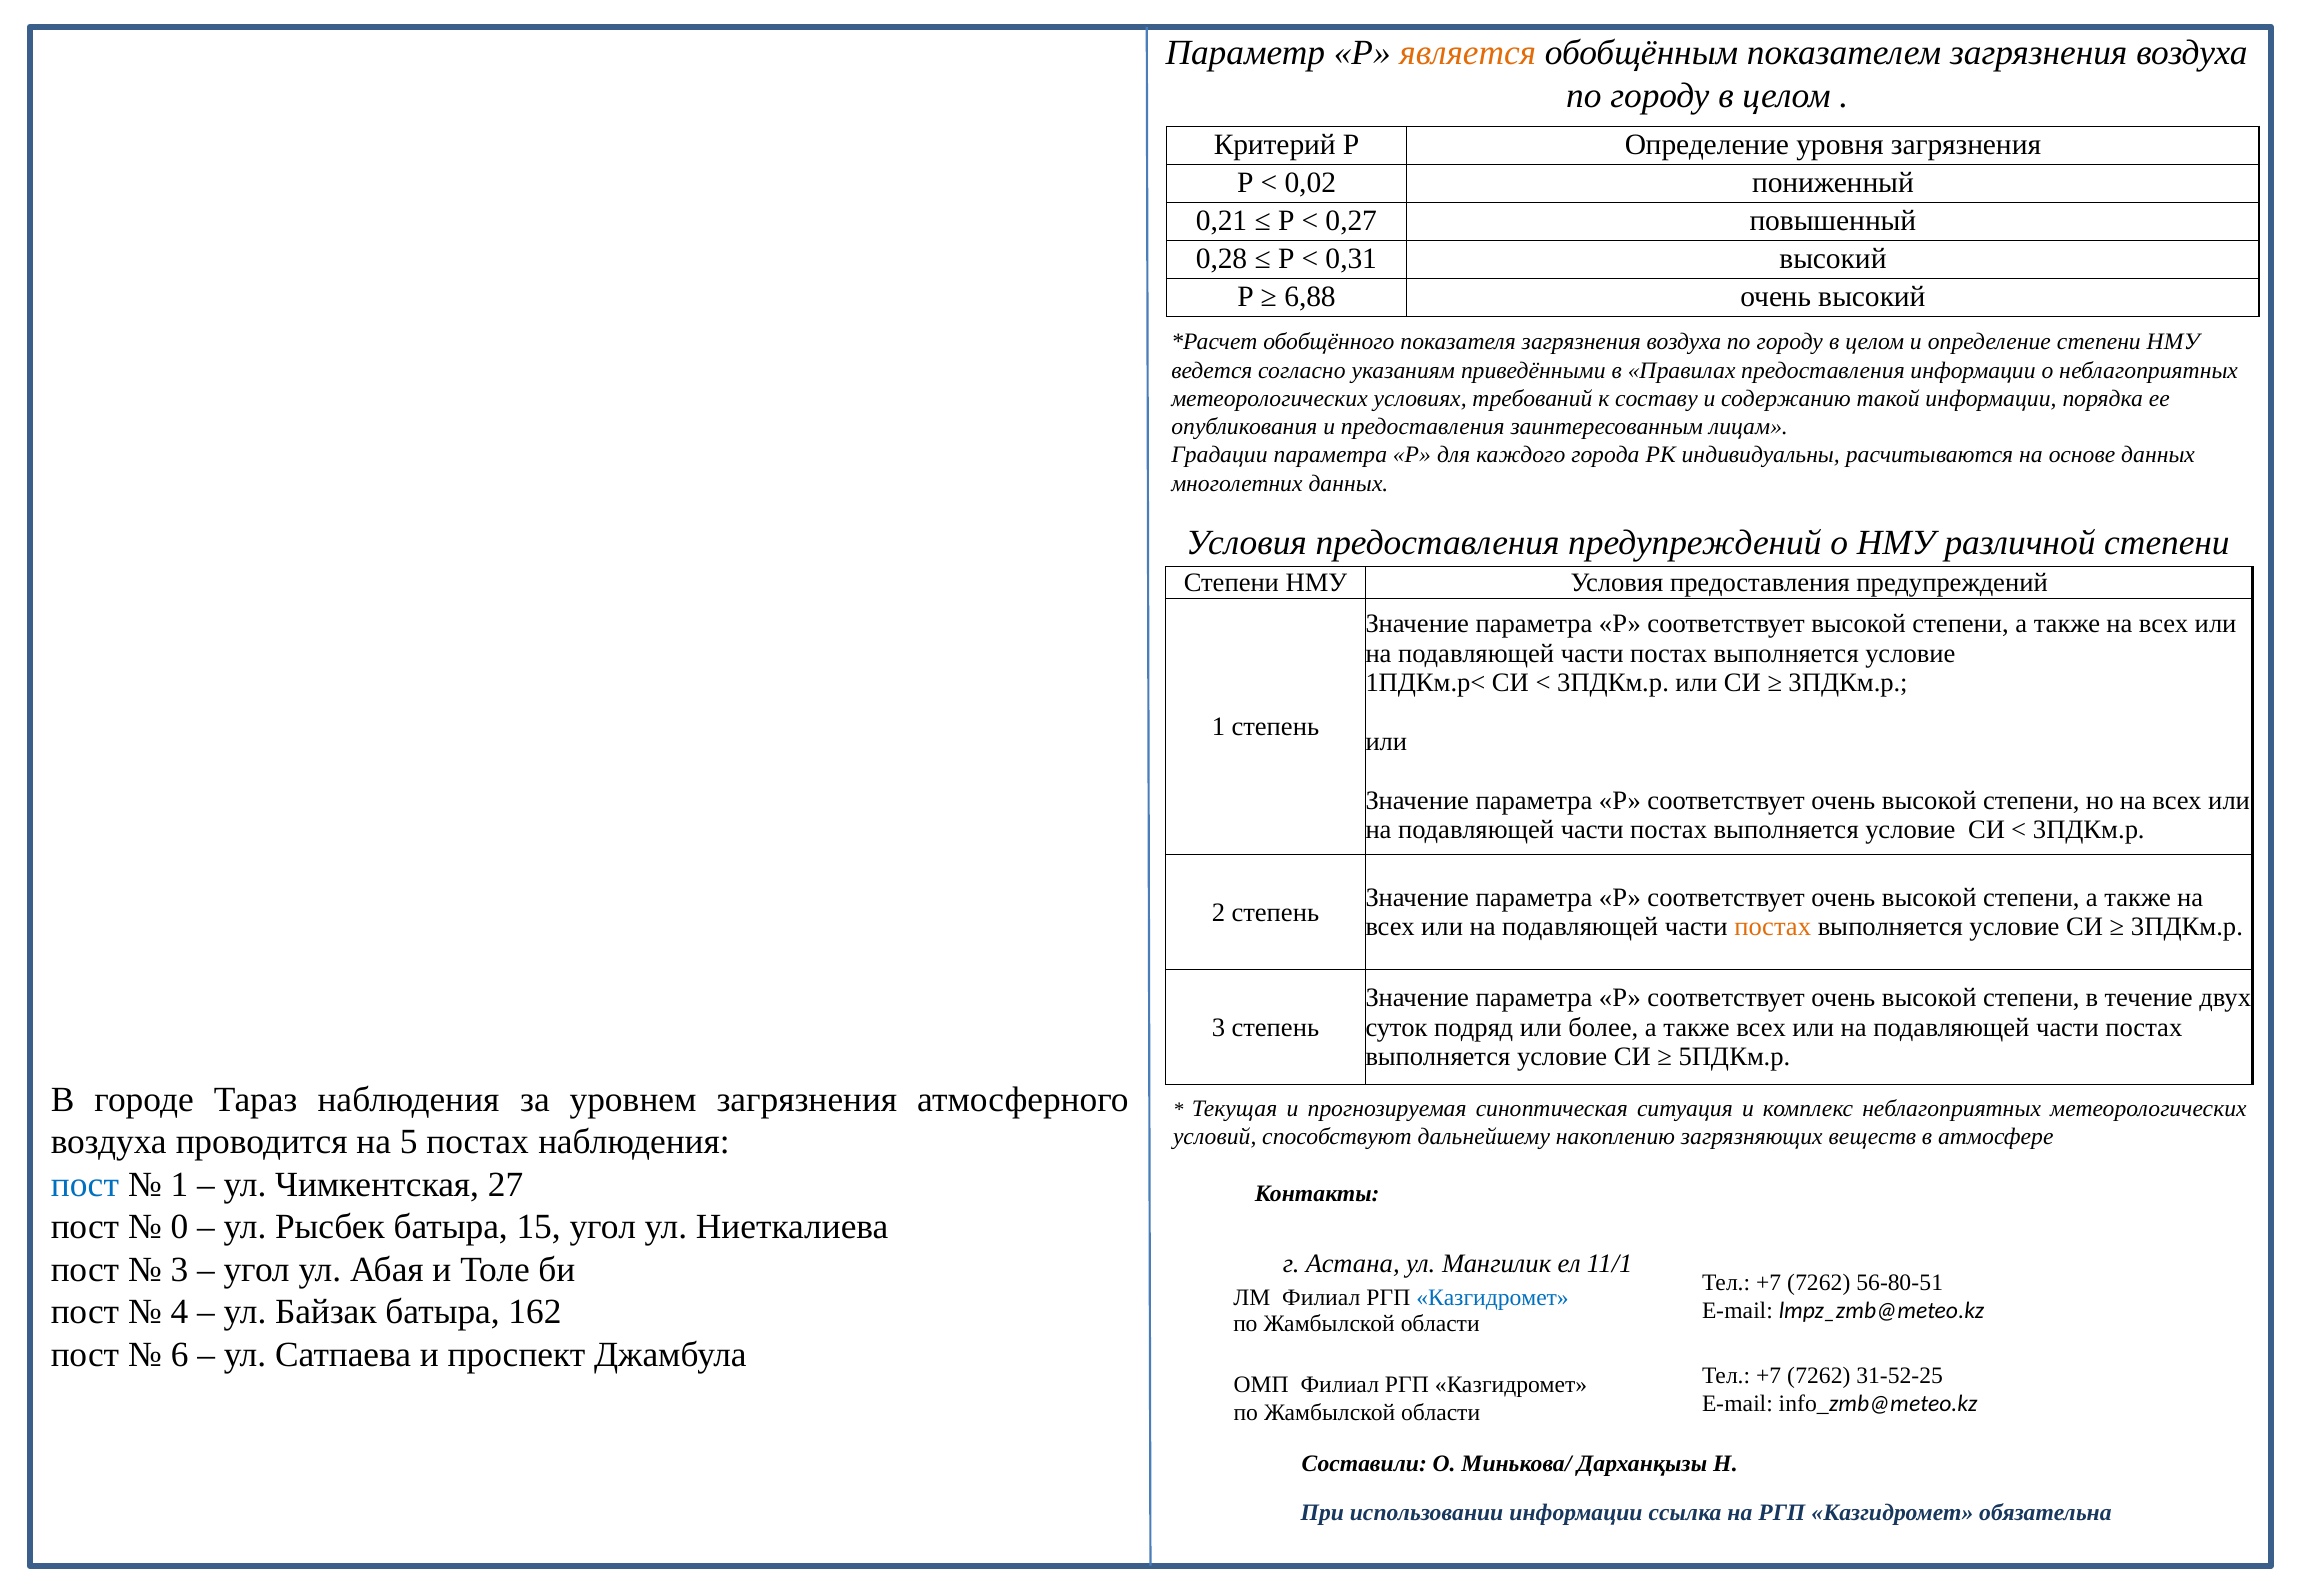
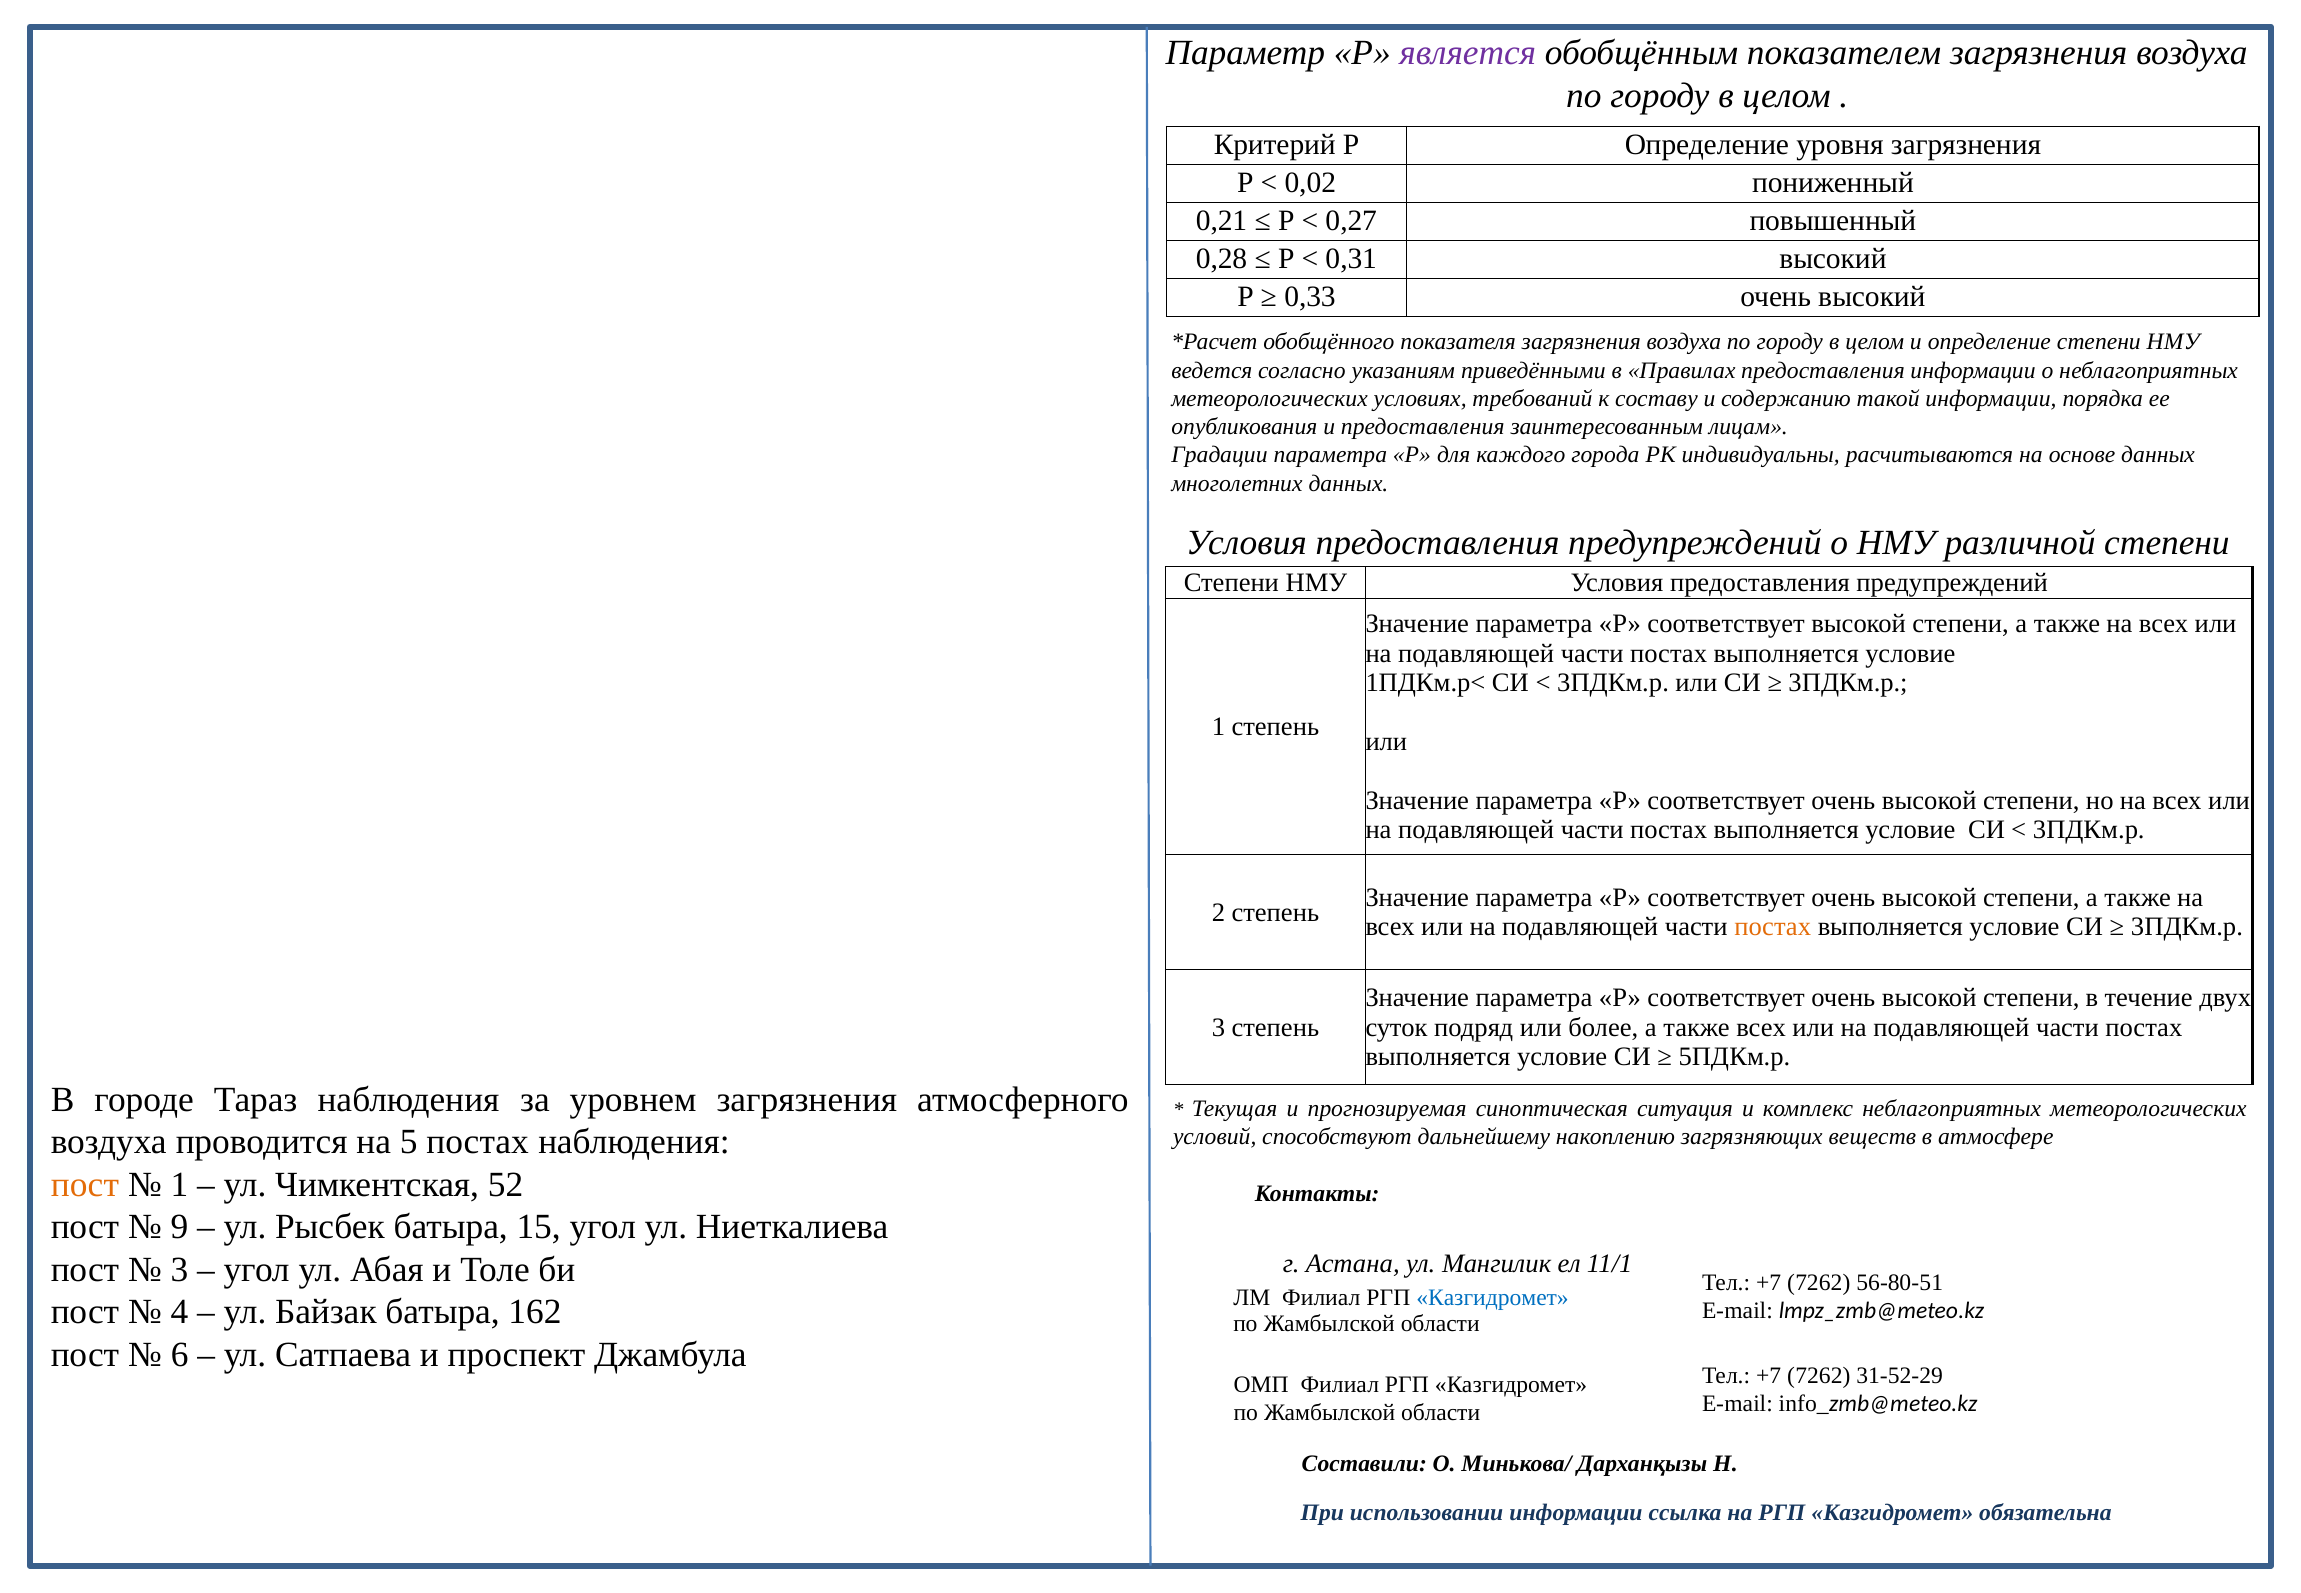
является colour: orange -> purple
6,88: 6,88 -> 0,33
пост at (85, 1185) colour: blue -> orange
27: 27 -> 52
0: 0 -> 9
31-52-25: 31-52-25 -> 31-52-29
